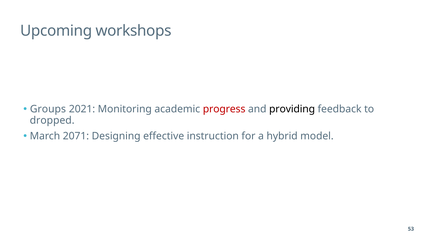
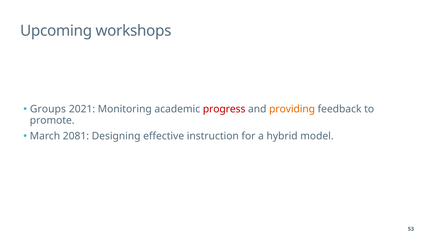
providing colour: black -> orange
dropped: dropped -> promote
2071: 2071 -> 2081
